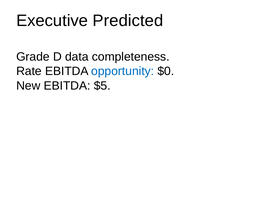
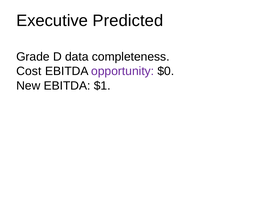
Rate: Rate -> Cost
opportunity colour: blue -> purple
$5: $5 -> $1
